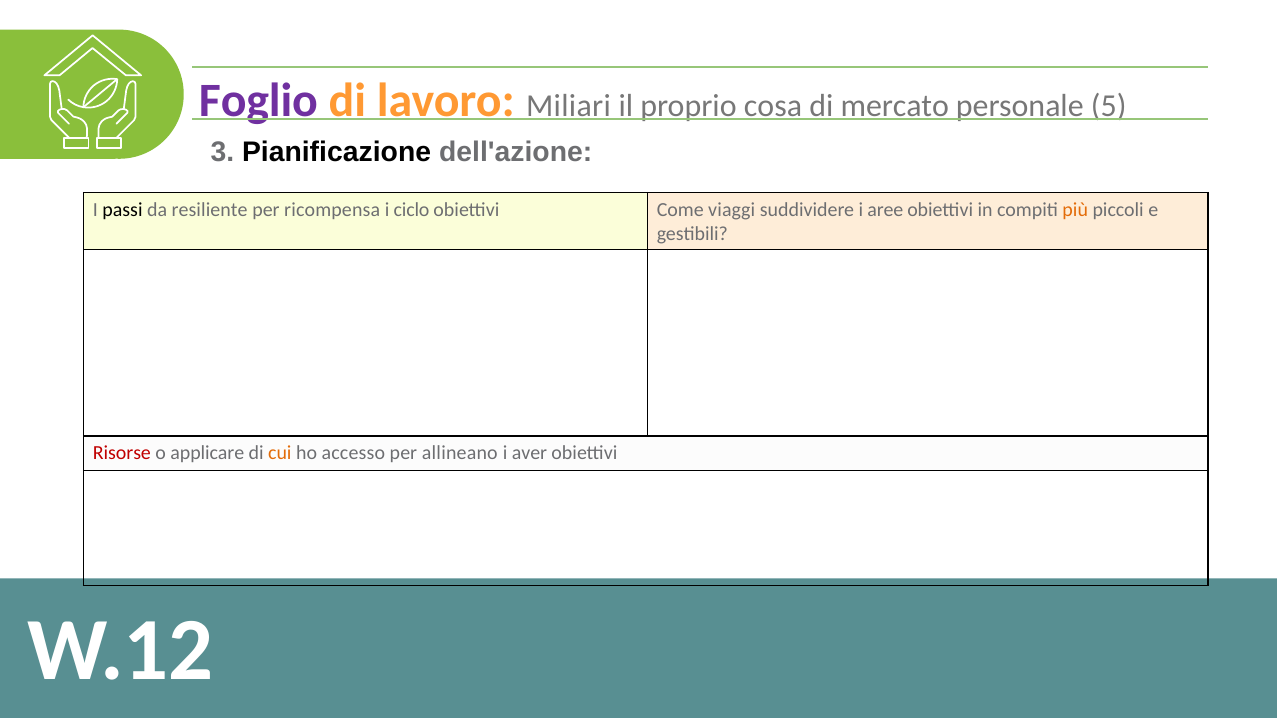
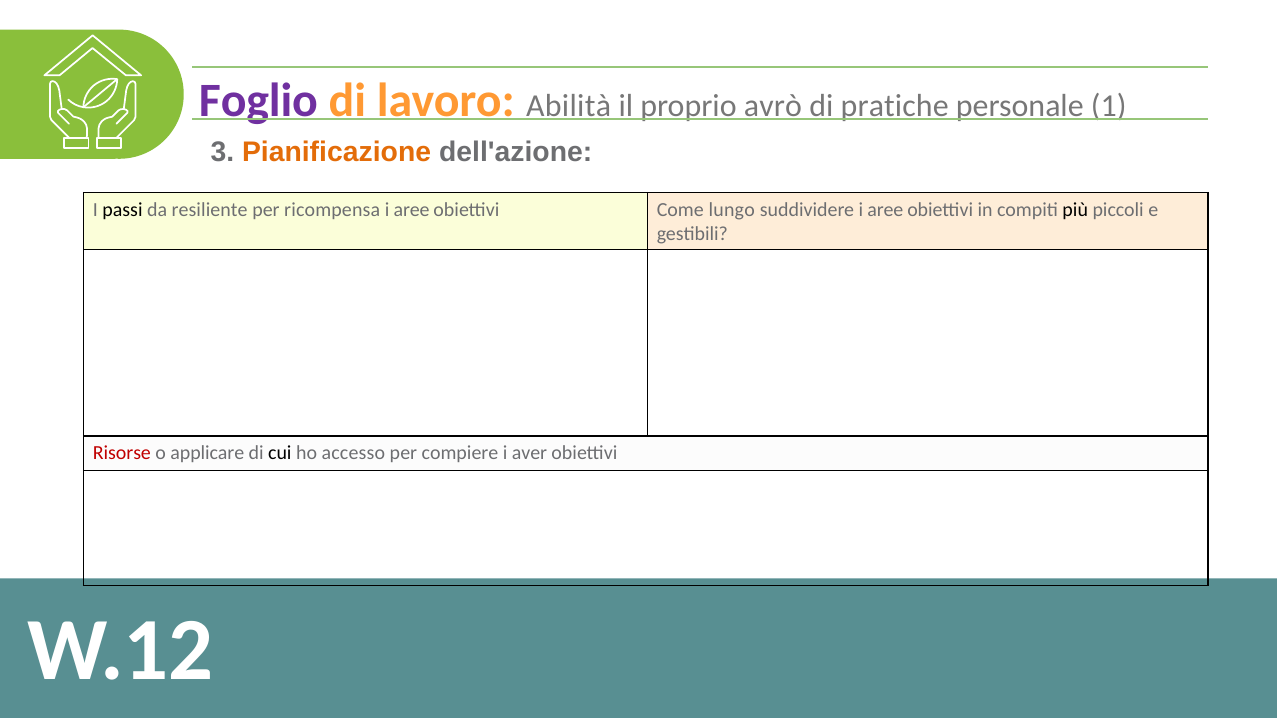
Miliari: Miliari -> Abilità
cosa: cosa -> avrò
mercato: mercato -> pratiche
5: 5 -> 1
Pianificazione colour: black -> orange
ciclo at (412, 210): ciclo -> aree
viaggi: viaggi -> lungo
più colour: orange -> black
cui colour: orange -> black
allineano: allineano -> compiere
